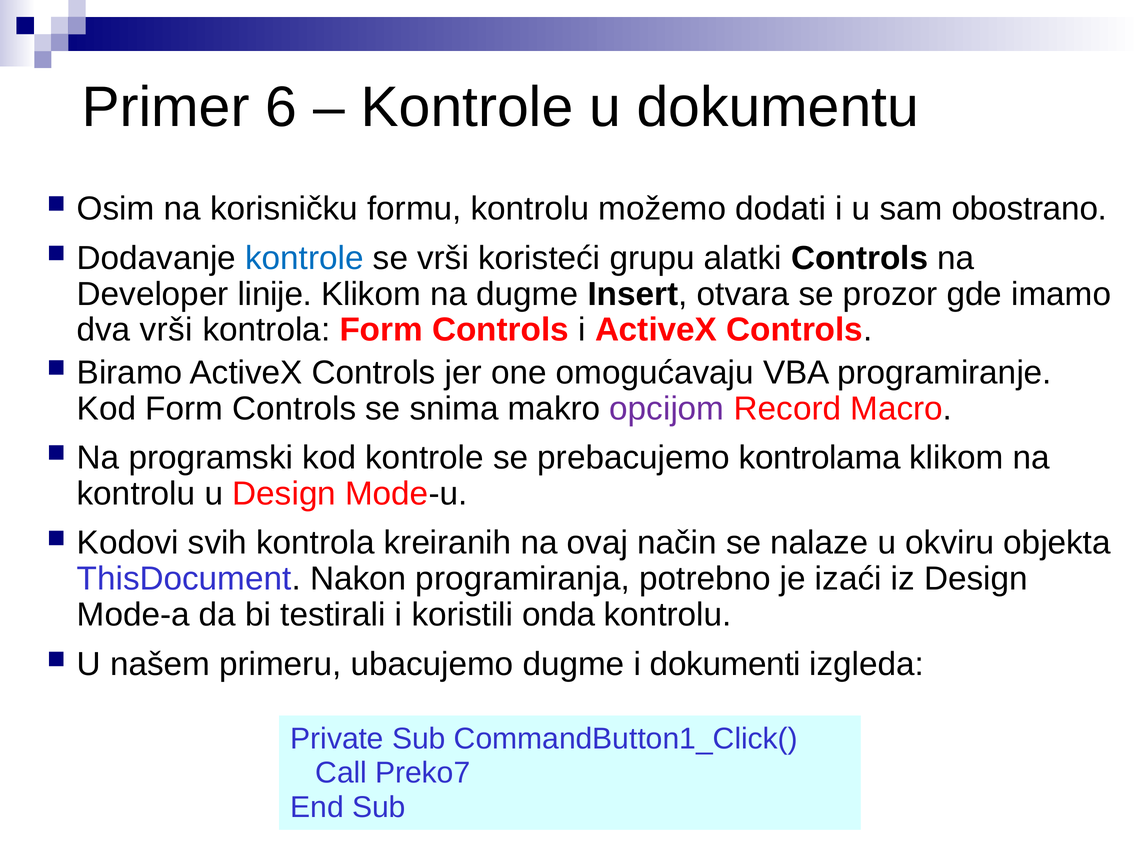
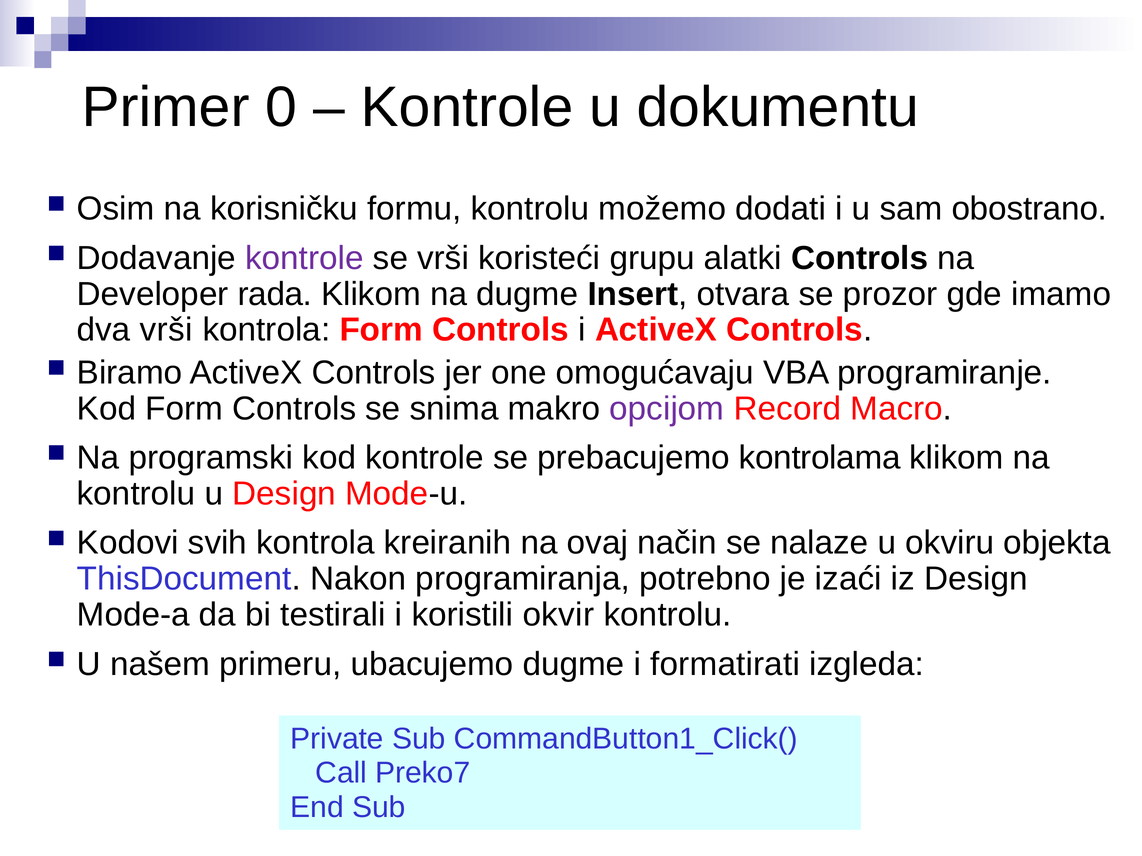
6: 6 -> 0
kontrole at (305, 258) colour: blue -> purple
linije: linije -> rada
onda: onda -> okvir
dokumenti: dokumenti -> formatirati
